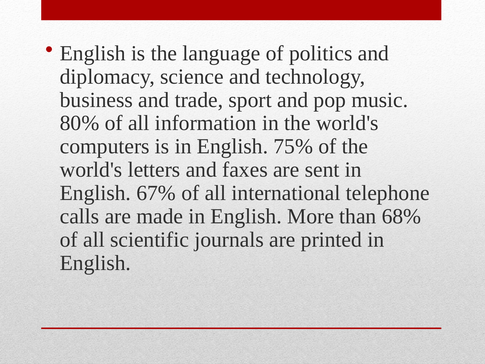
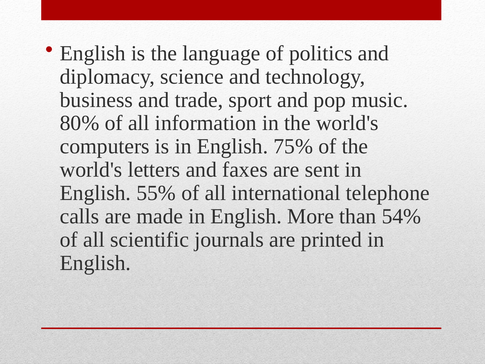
67%: 67% -> 55%
68%: 68% -> 54%
